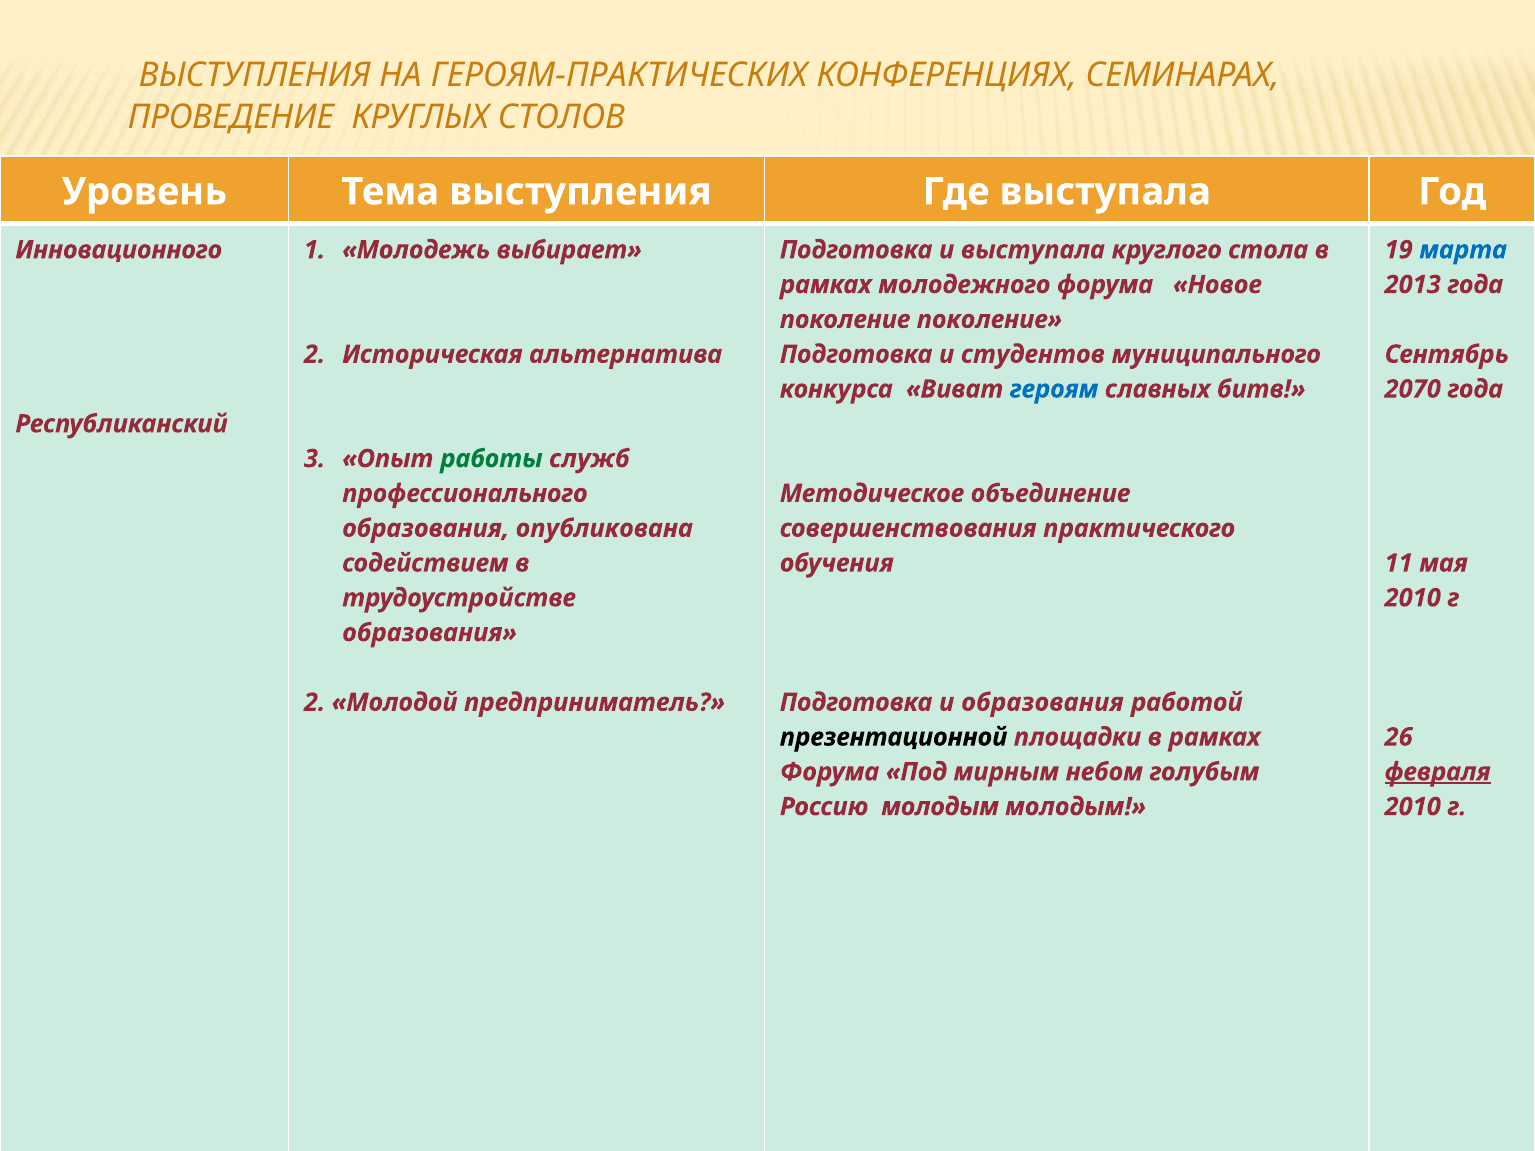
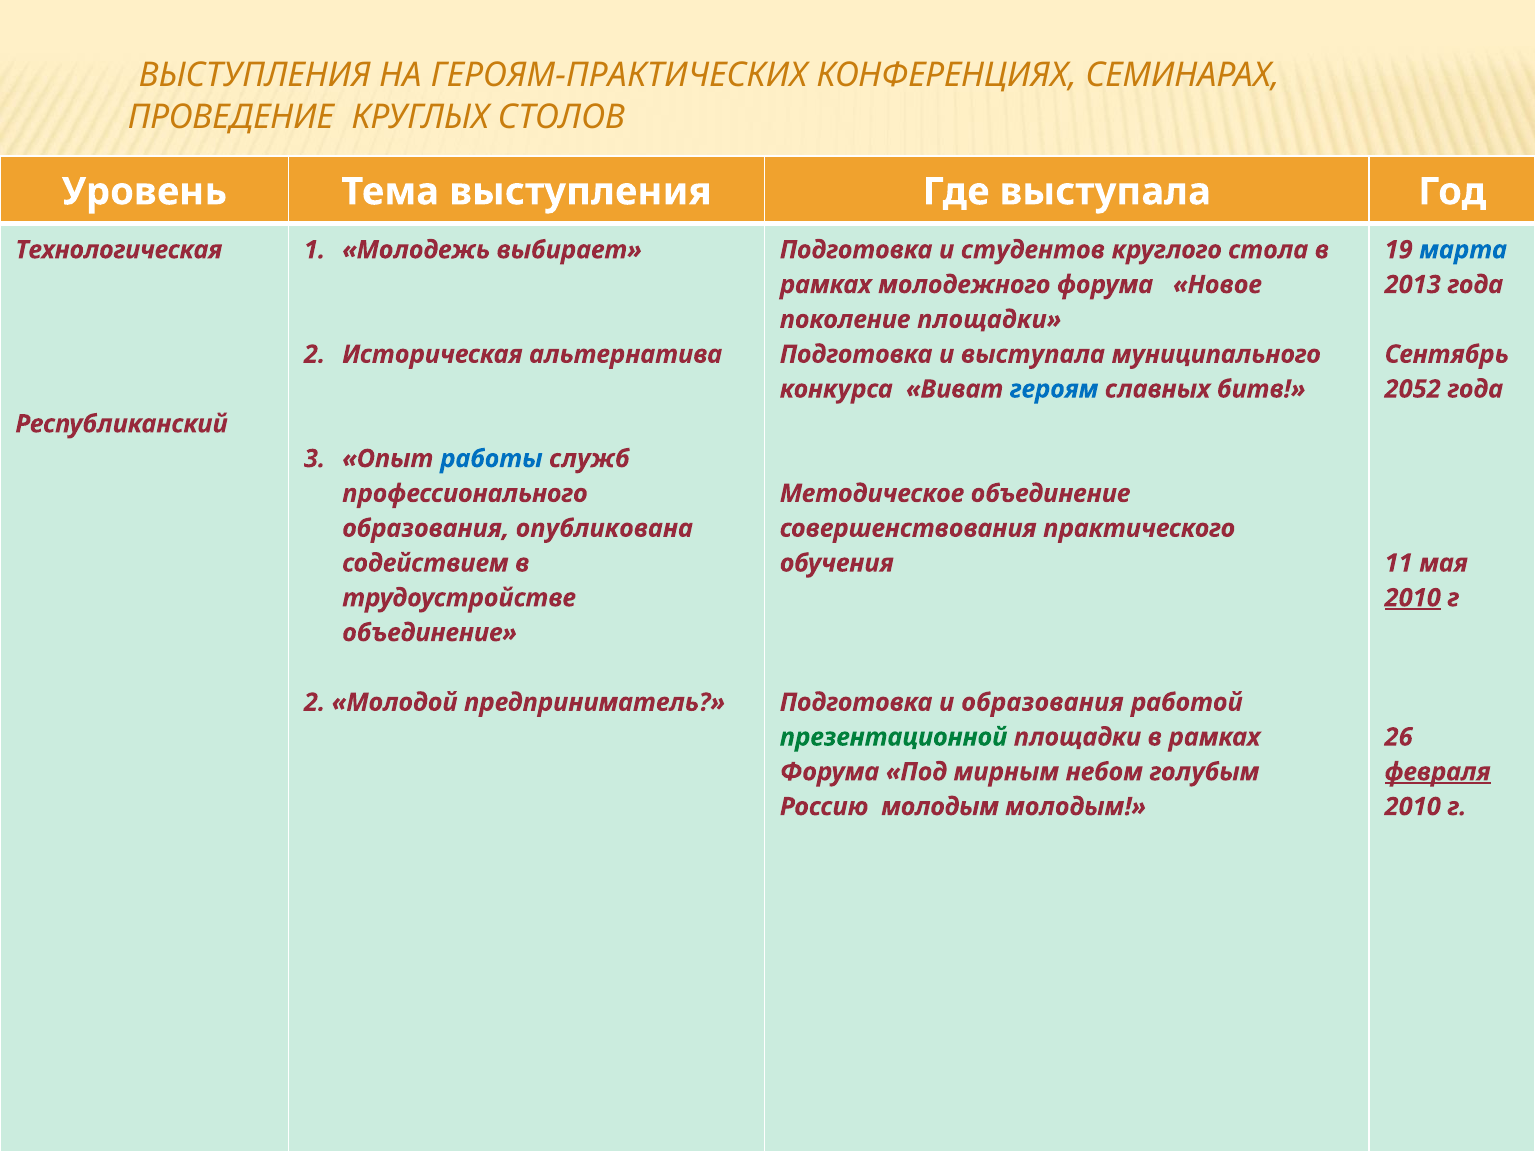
Инновационного: Инновационного -> Технологическая
и выступала: выступала -> студентов
поколение поколение: поколение -> площадки
и студентов: студентов -> выступала
2070: 2070 -> 2052
работы colour: green -> blue
2010 at (1413, 598) underline: none -> present
образования at (430, 633): образования -> объединение
презентационной colour: black -> green
